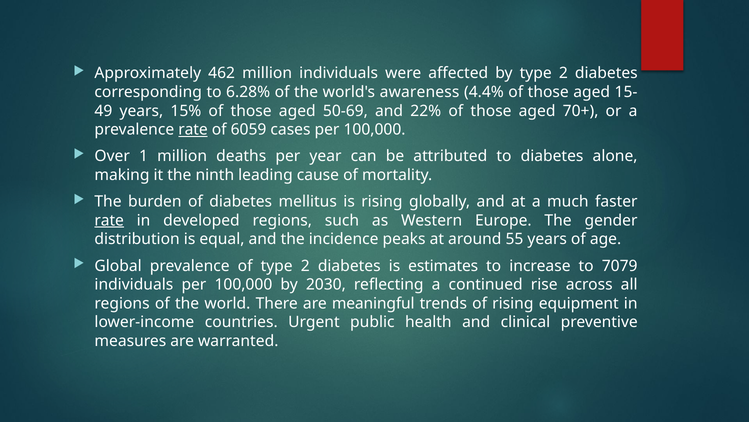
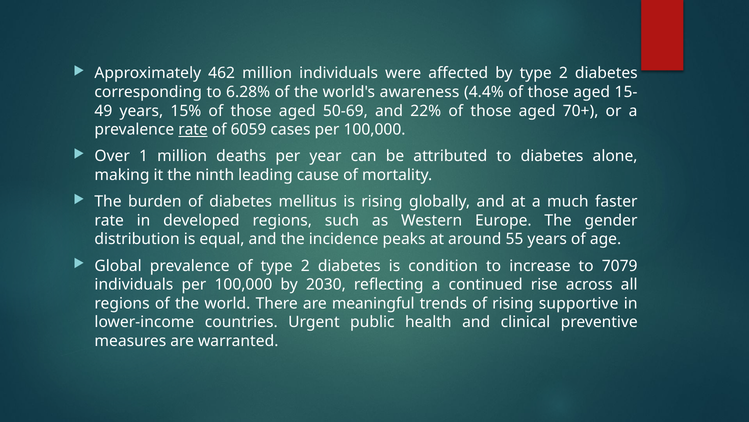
rate at (109, 220) underline: present -> none
estimates: estimates -> condition
equipment: equipment -> supportive
